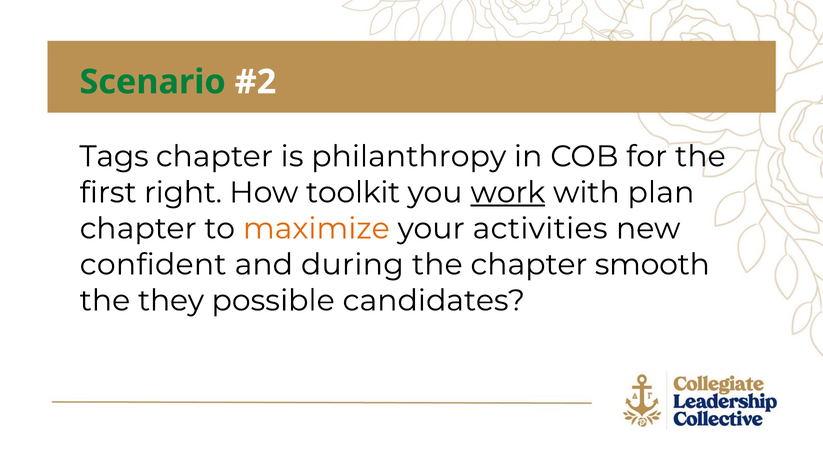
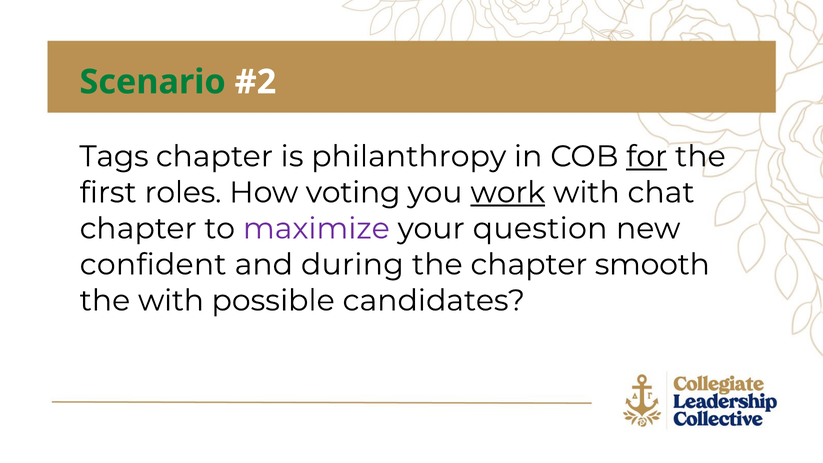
for underline: none -> present
right: right -> roles
toolkit: toolkit -> voting
plan: plan -> chat
maximize colour: orange -> purple
activities: activities -> question
the they: they -> with
